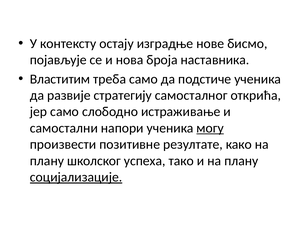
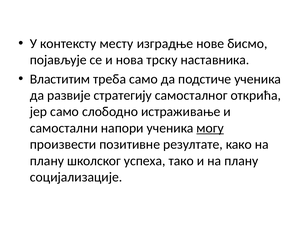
остају: остају -> месту
броја: броја -> трску
социјализације underline: present -> none
